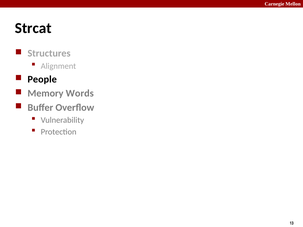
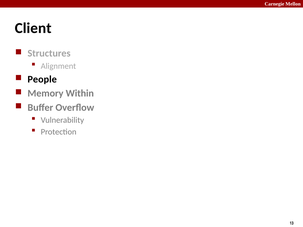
Strcat: Strcat -> Client
Words: Words -> Within
